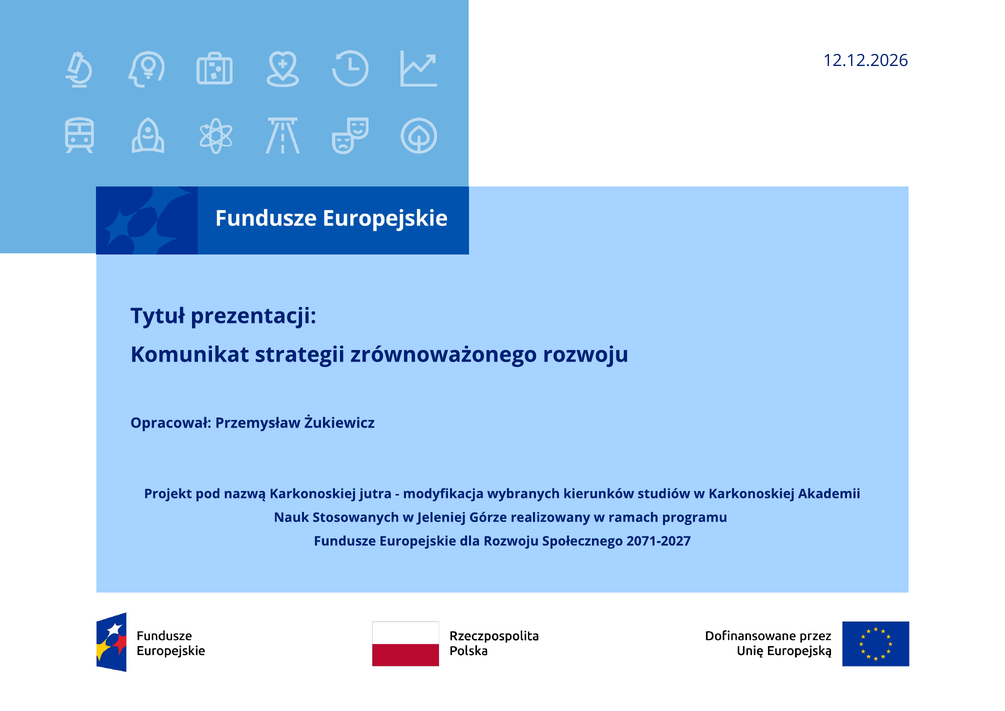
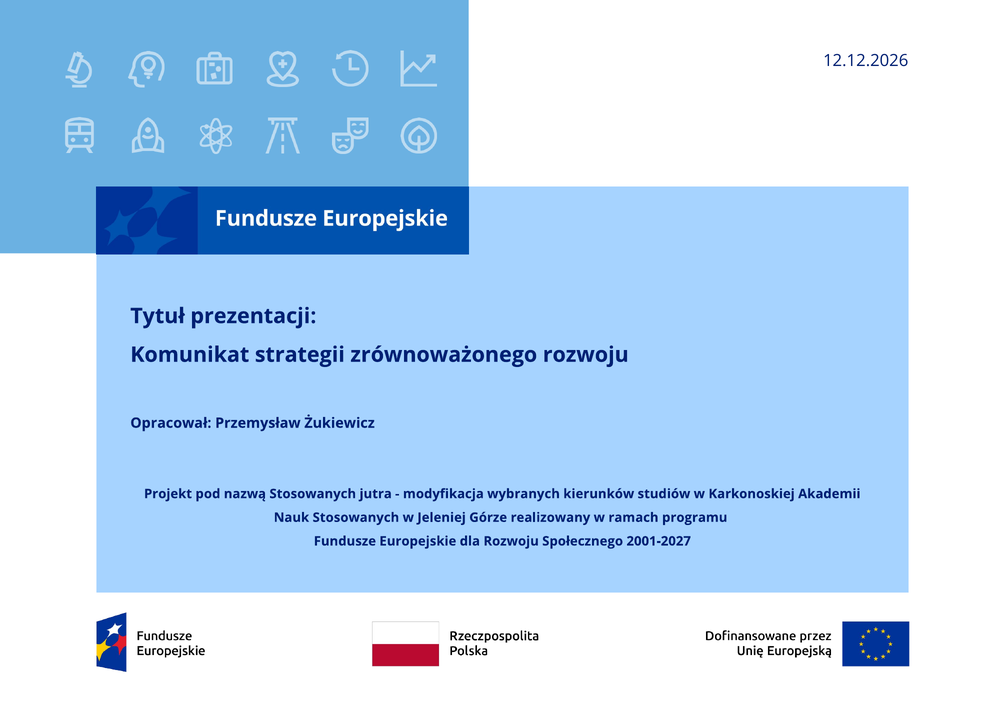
nazwą Karkonoskiej: Karkonoskiej -> Stosowanych
2071-2027: 2071-2027 -> 2001-2027
